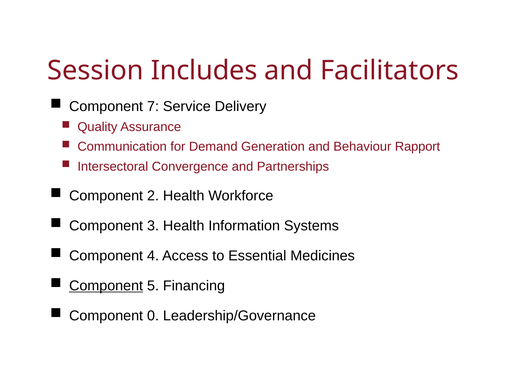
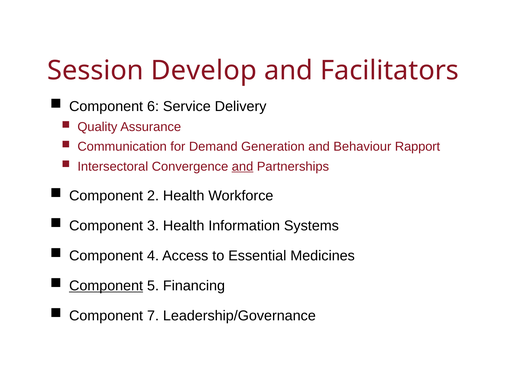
Includes: Includes -> Develop
7: 7 -> 6
and at (243, 167) underline: none -> present
0: 0 -> 7
